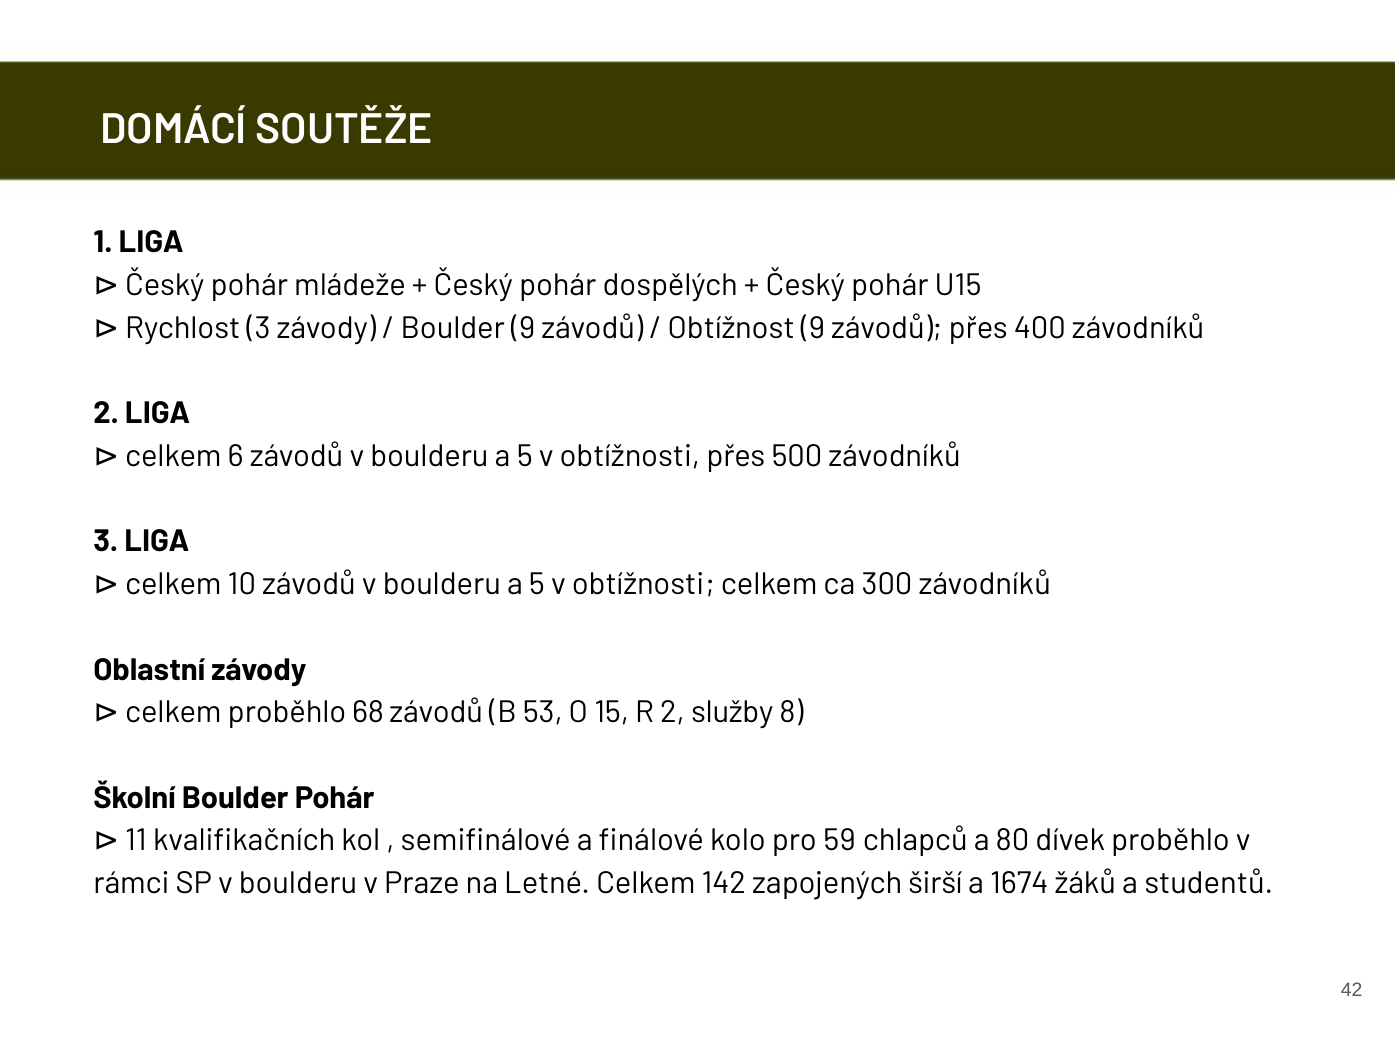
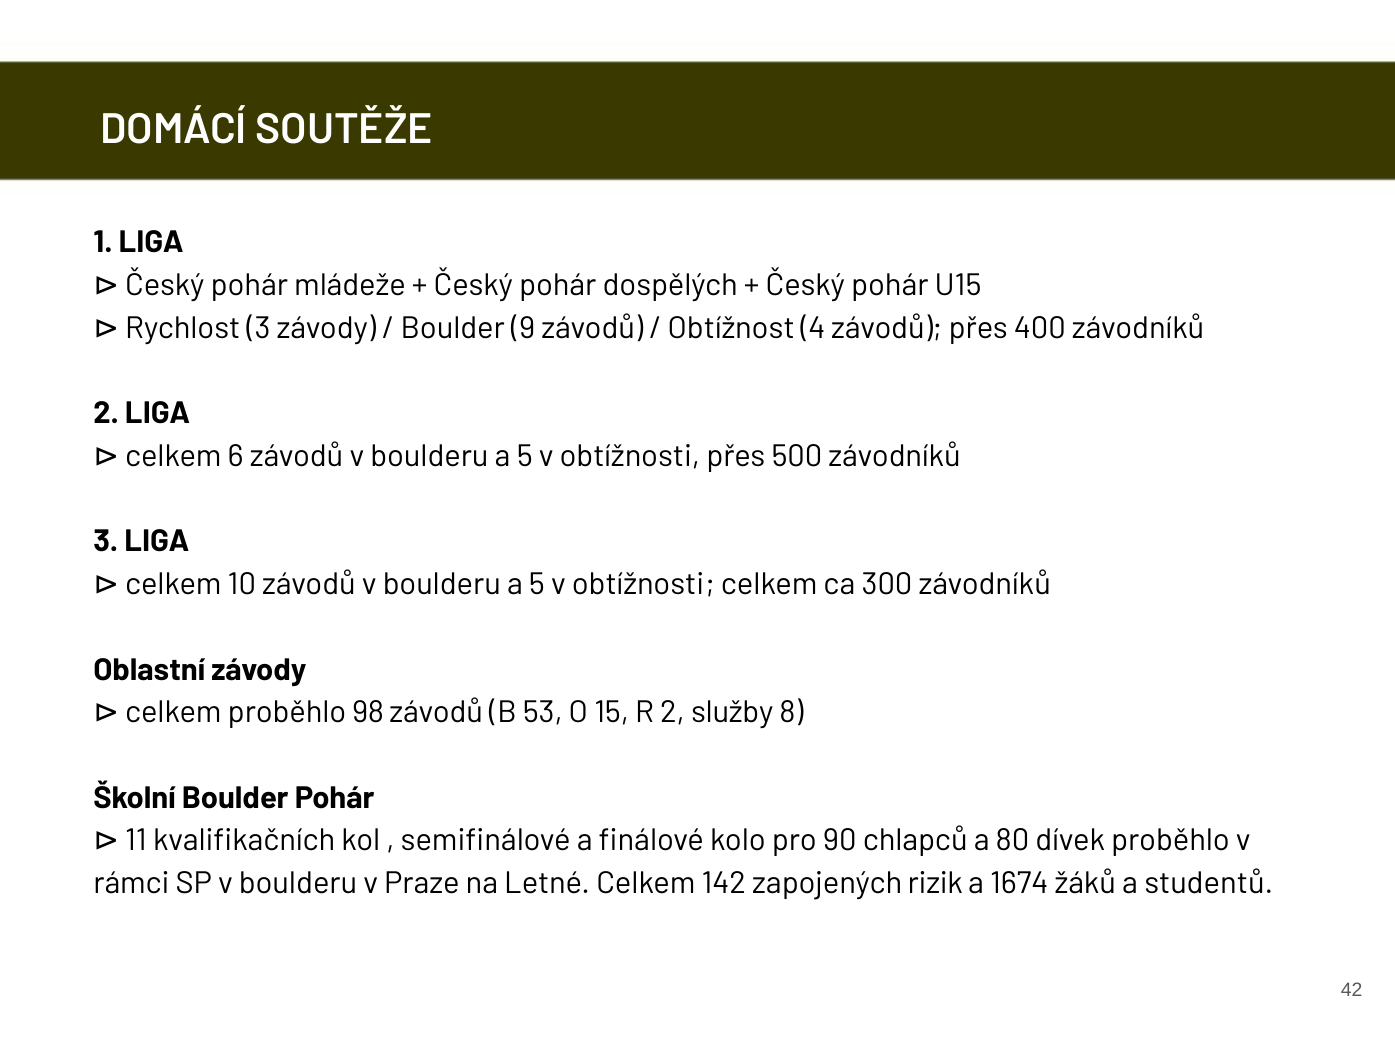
Obtížnost 9: 9 -> 4
68: 68 -> 98
59: 59 -> 90
širší: širší -> rizik
